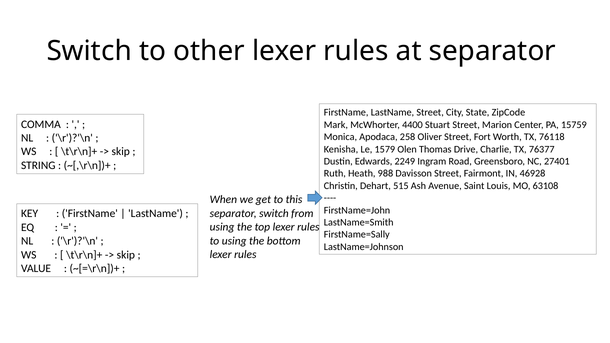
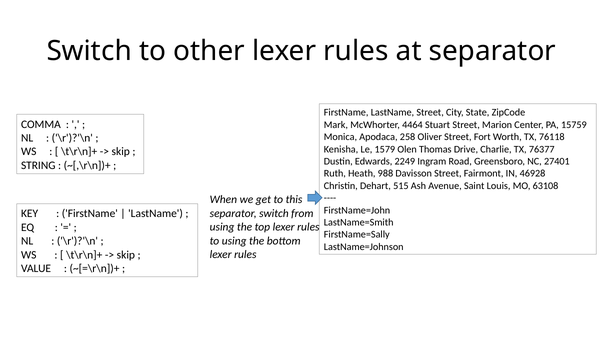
4400: 4400 -> 4464
